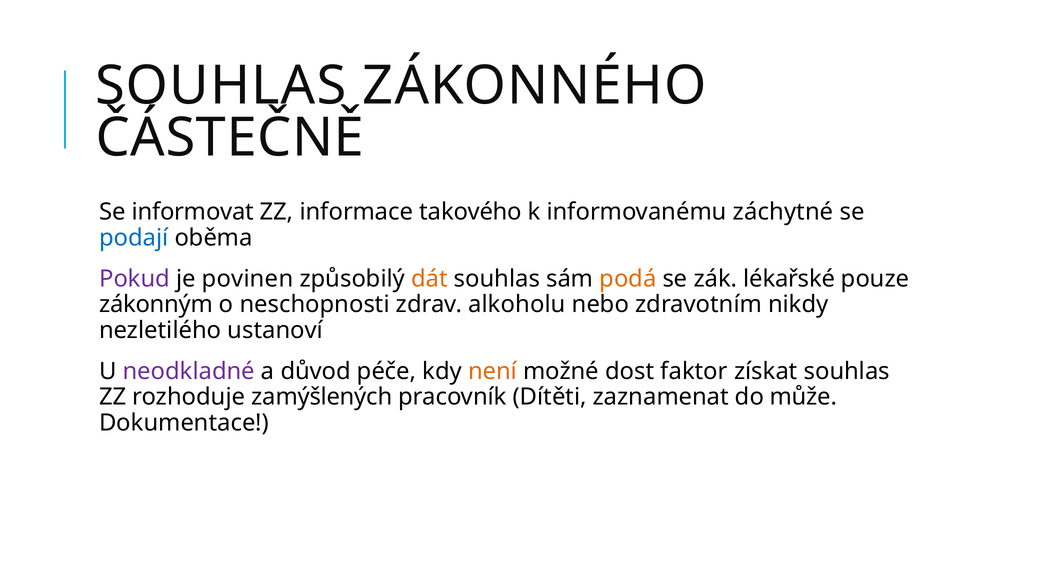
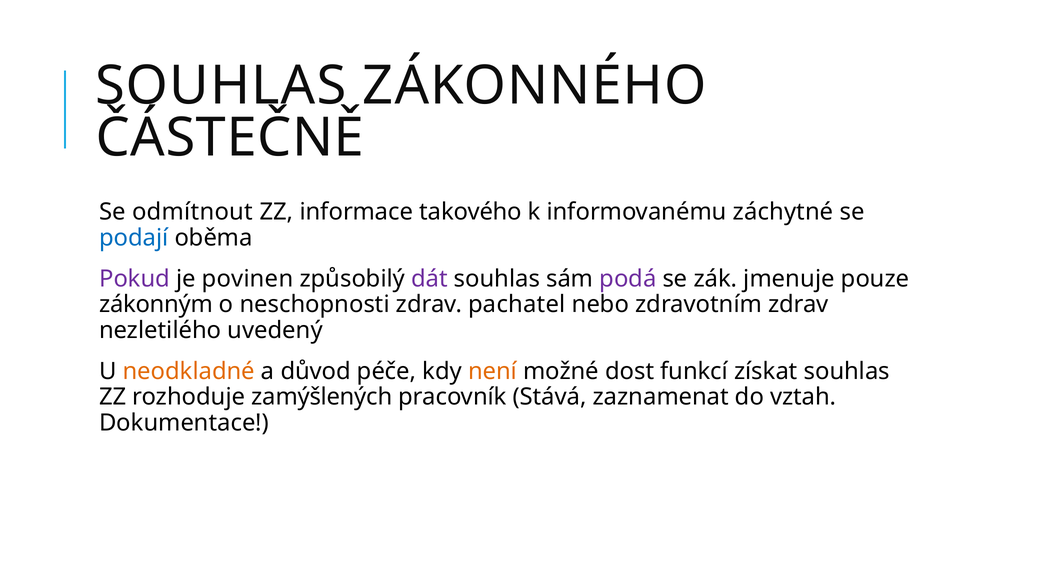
informovat: informovat -> odmítnout
dát colour: orange -> purple
podá colour: orange -> purple
lékařské: lékařské -> jmenuje
alkoholu: alkoholu -> pachatel
zdravotním nikdy: nikdy -> zdrav
ustanoví: ustanoví -> uvedený
neodkladné colour: purple -> orange
faktor: faktor -> funkcí
Dítěti: Dítěti -> Stává
může: může -> vztah
